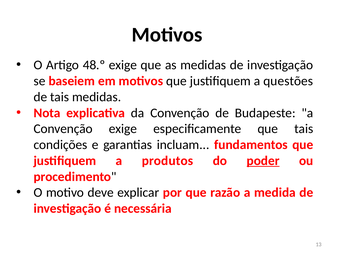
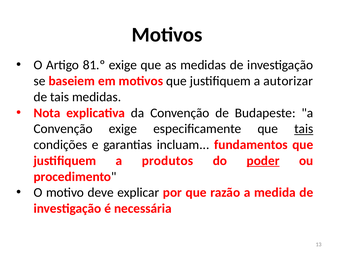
48.º: 48.º -> 81.º
questões: questões -> autorizar
tais at (304, 129) underline: none -> present
